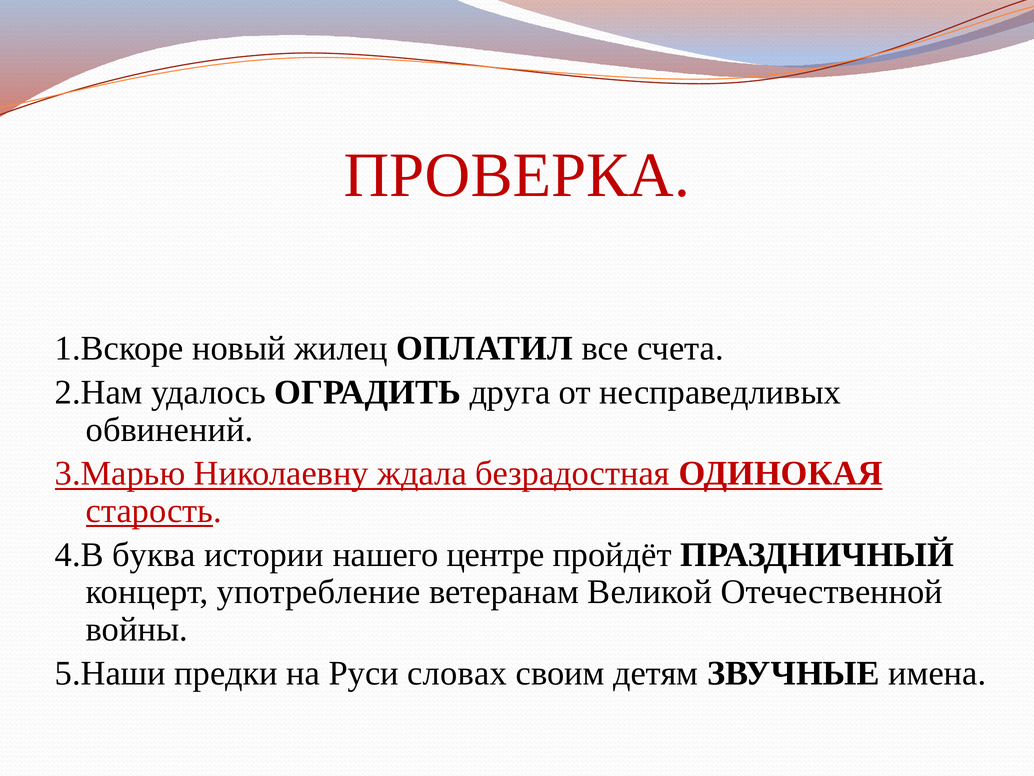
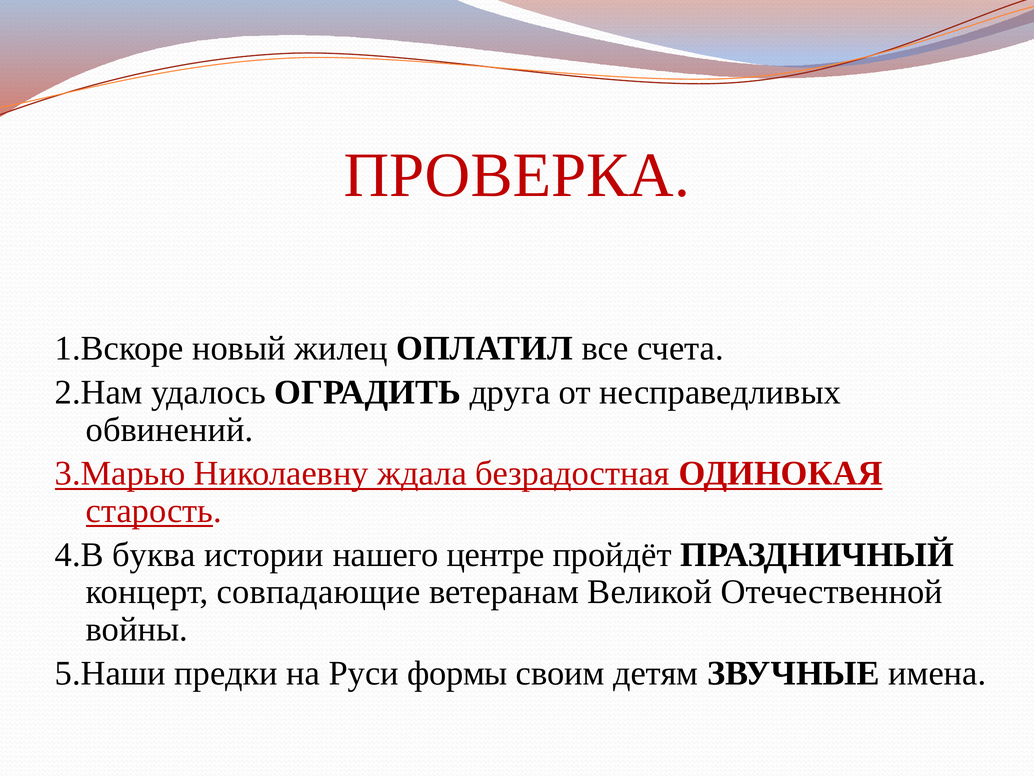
употребление: употребление -> совпадающие
словах: словах -> формы
